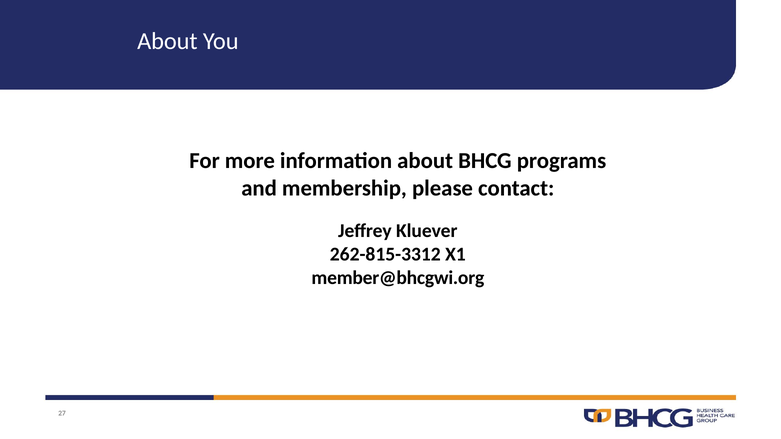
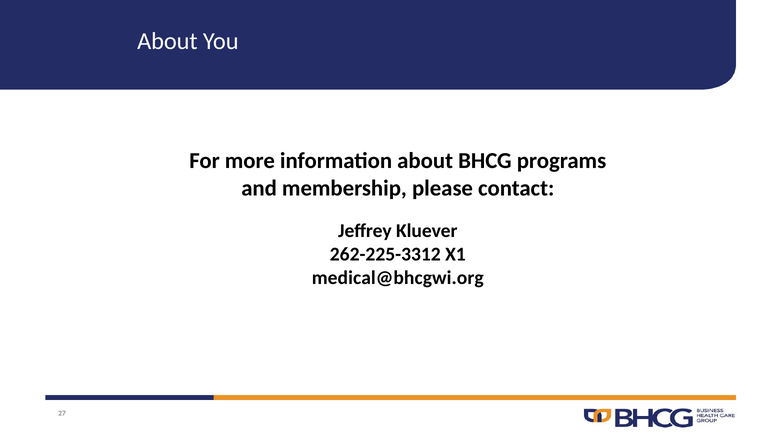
262-815-3312: 262-815-3312 -> 262-225-3312
member@bhcgwi.org: member@bhcgwi.org -> medical@bhcgwi.org
